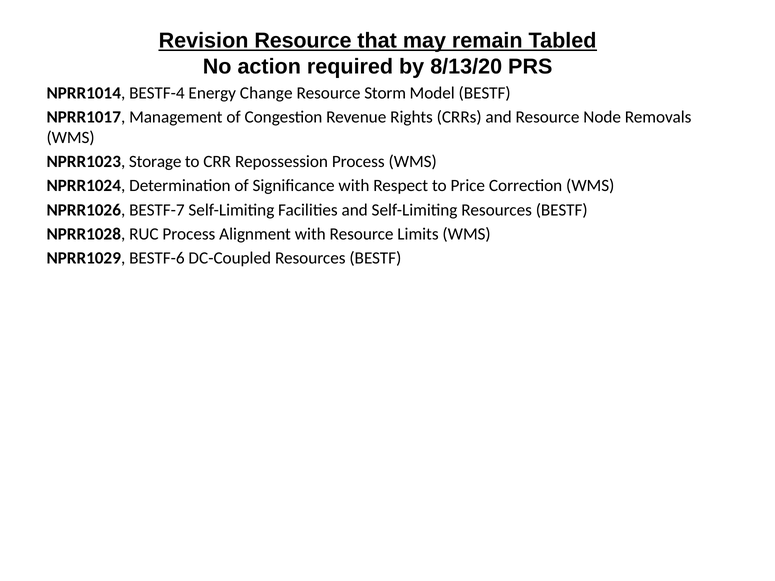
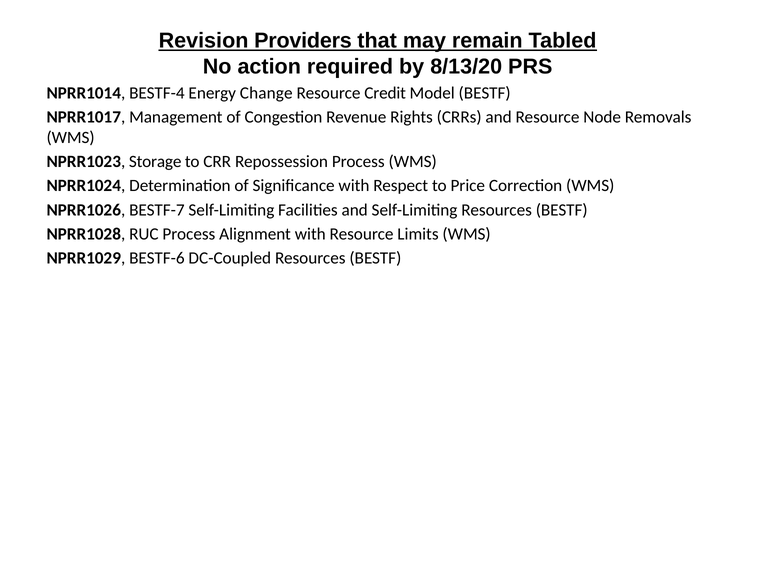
Revision Resource: Resource -> Providers
Storm: Storm -> Credit
